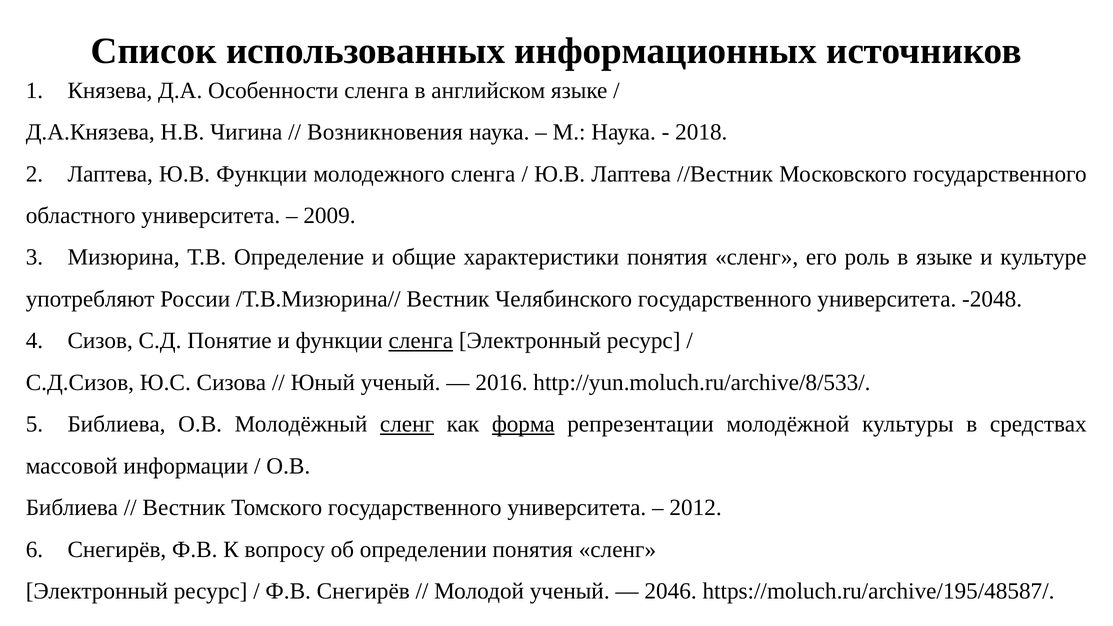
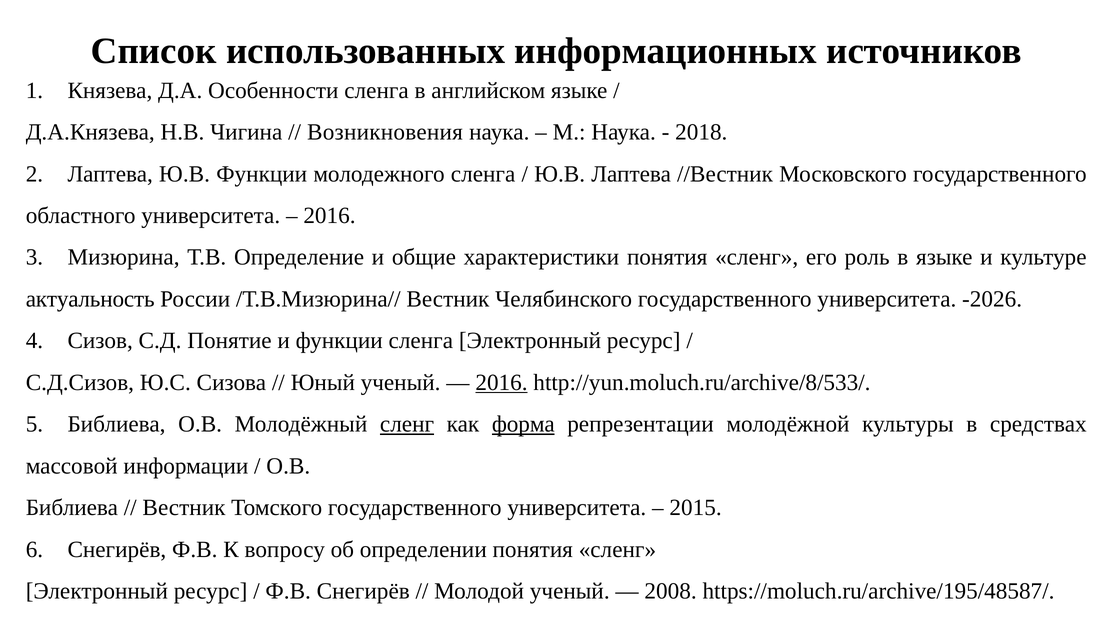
2009 at (330, 216): 2009 -> 2016
употребляют: употребляют -> актуальность
-2048: -2048 -> -2026
сленга at (421, 341) underline: present -> none
2016 at (502, 383) underline: none -> present
2012: 2012 -> 2015
2046: 2046 -> 2008
